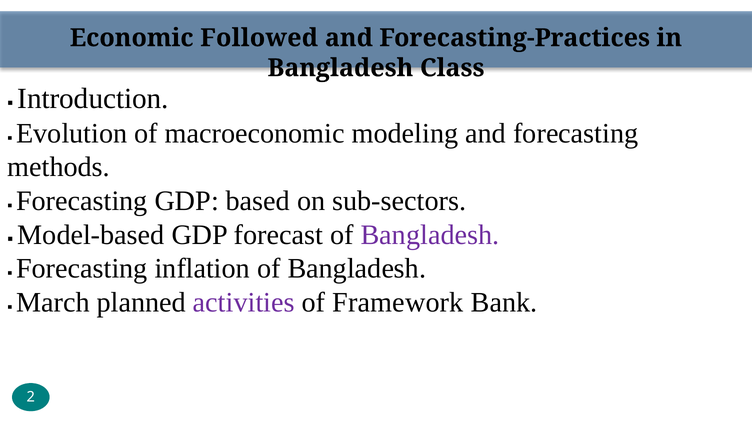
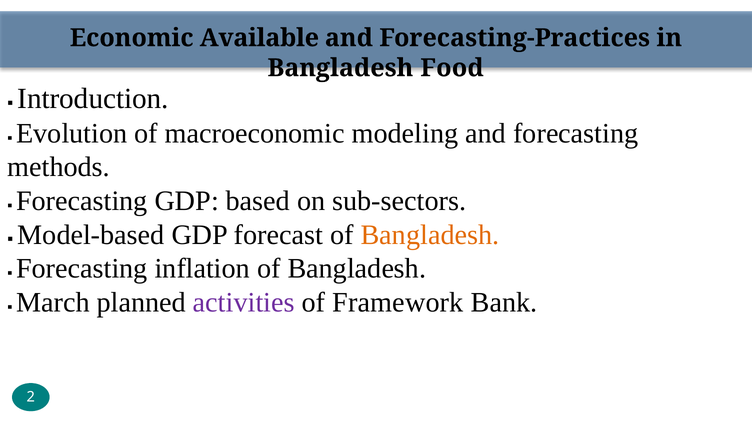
Followed: Followed -> Available
Class: Class -> Food
Bangladesh at (430, 235) colour: purple -> orange
